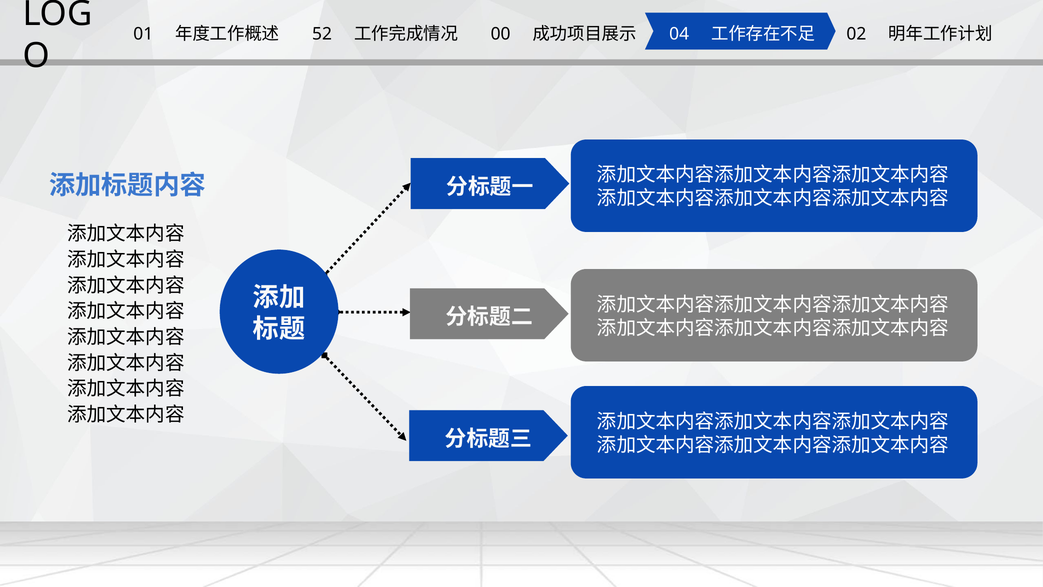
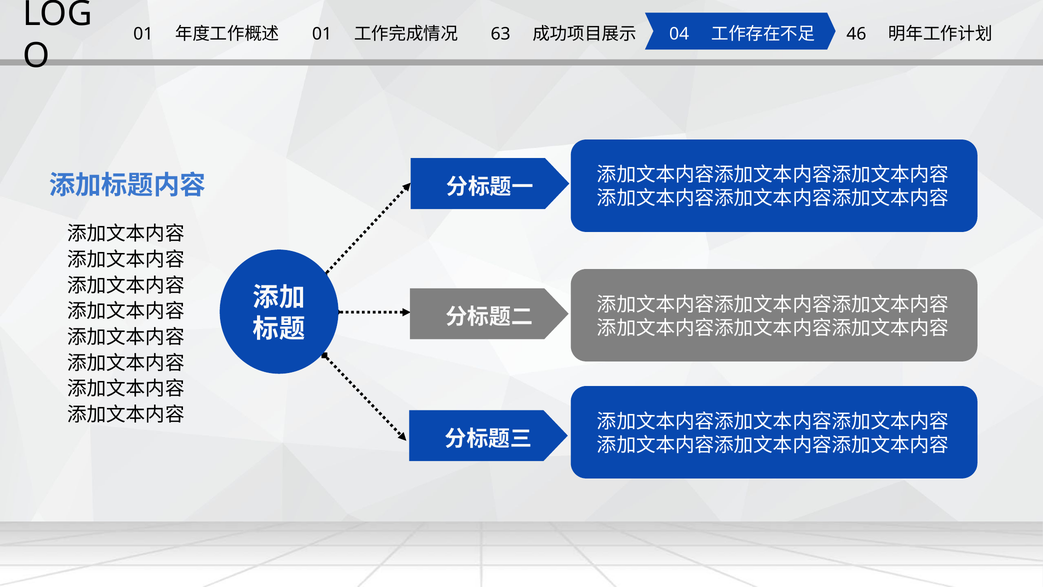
52 at (322, 34): 52 -> 01
00: 00 -> 63
02: 02 -> 46
